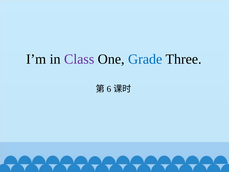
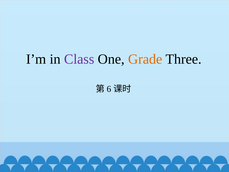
Grade colour: blue -> orange
